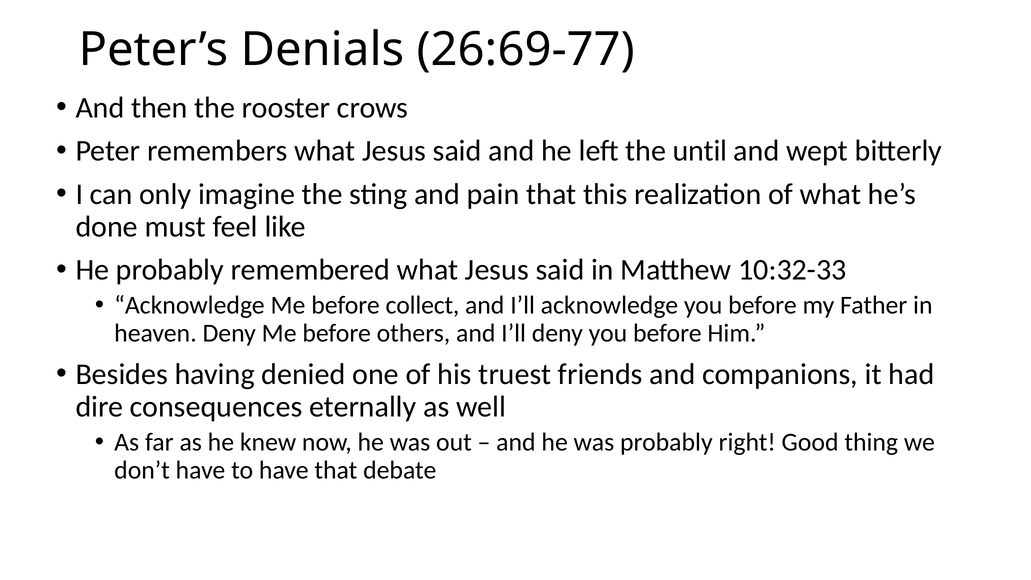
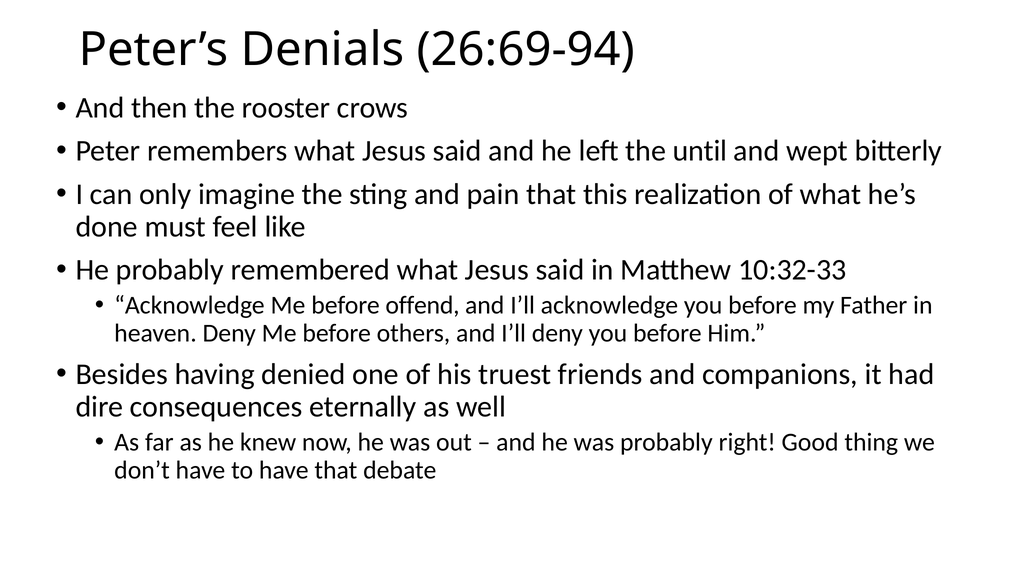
26:69-77: 26:69-77 -> 26:69-94
collect: collect -> offend
